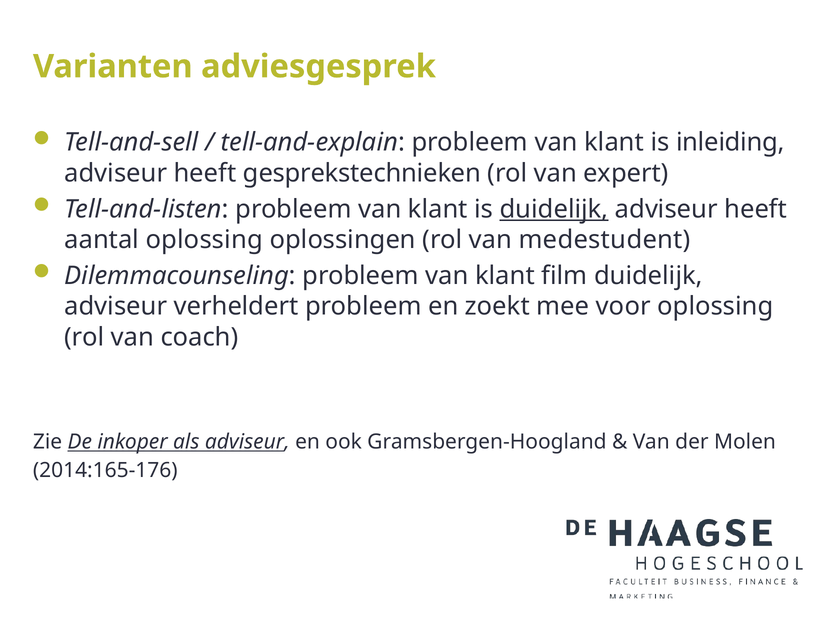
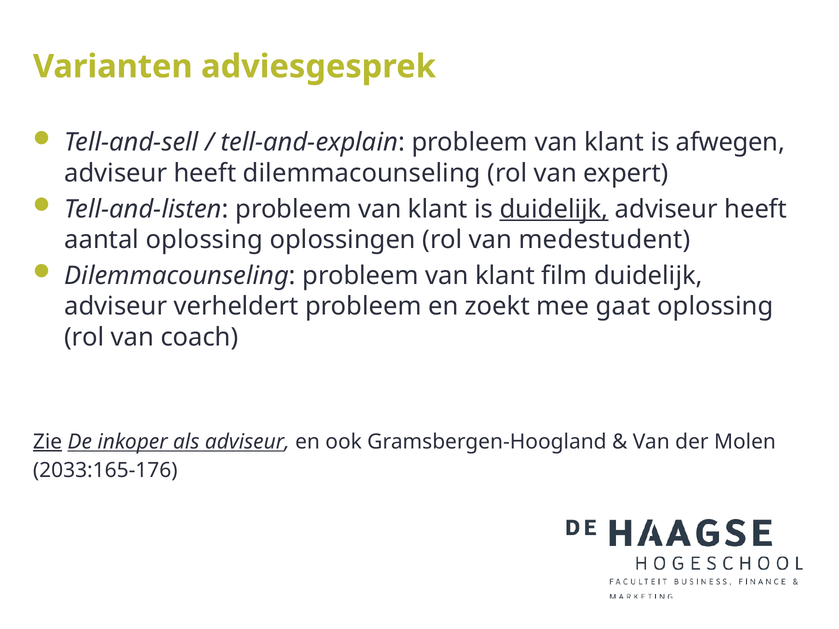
inleiding: inleiding -> afwegen
heeft gesprekstechnieken: gesprekstechnieken -> dilemmacounseling
voor: voor -> gaat
Zie underline: none -> present
2014:165-176: 2014:165-176 -> 2033:165-176
